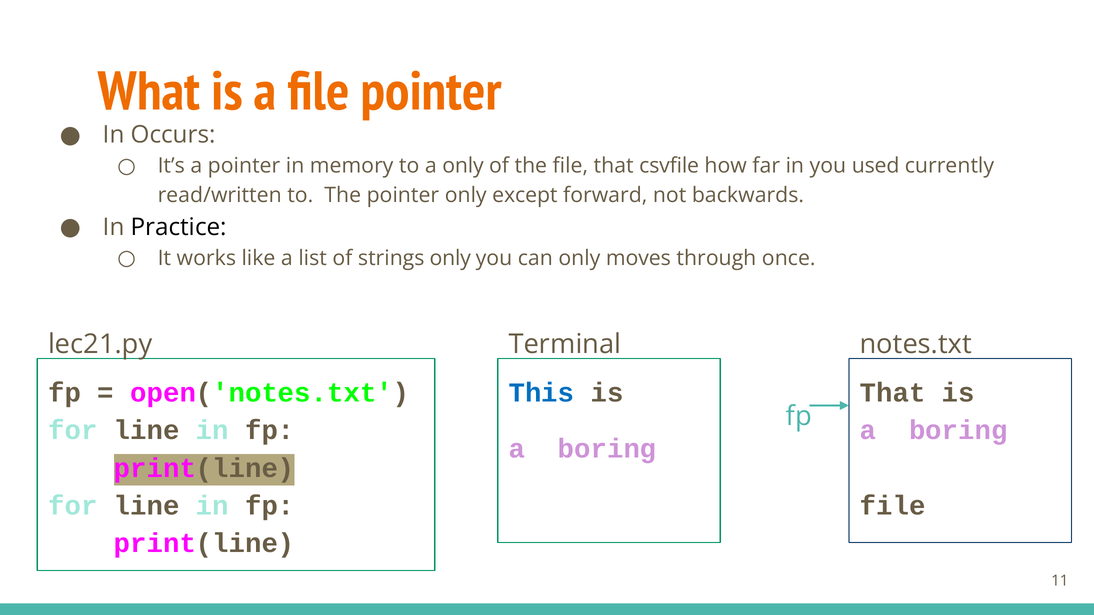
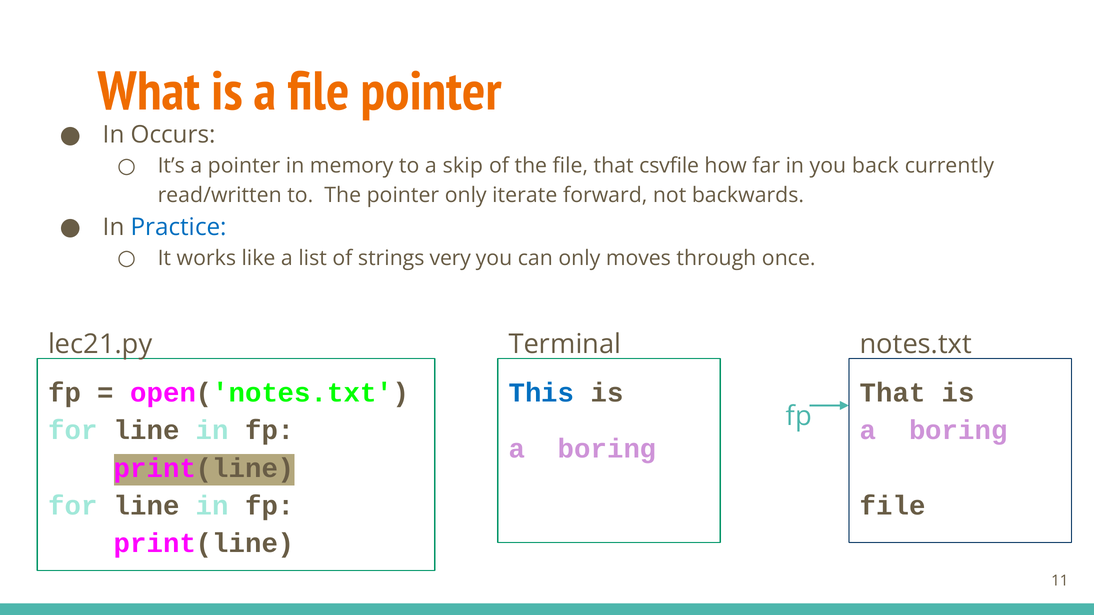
a only: only -> skip
used: used -> back
except: except -> iterate
Practice colour: black -> blue
strings only: only -> very
